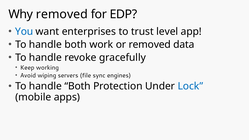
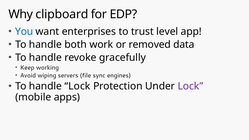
Why removed: removed -> clipboard
Both at (78, 86): Both -> Lock
Lock at (190, 86) colour: blue -> purple
